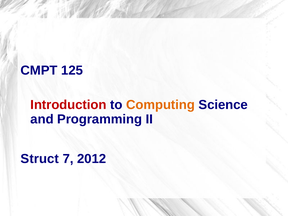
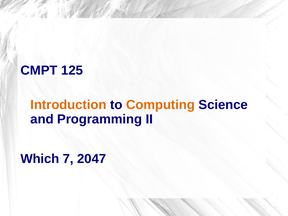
Introduction colour: red -> orange
Struct: Struct -> Which
2012: 2012 -> 2047
